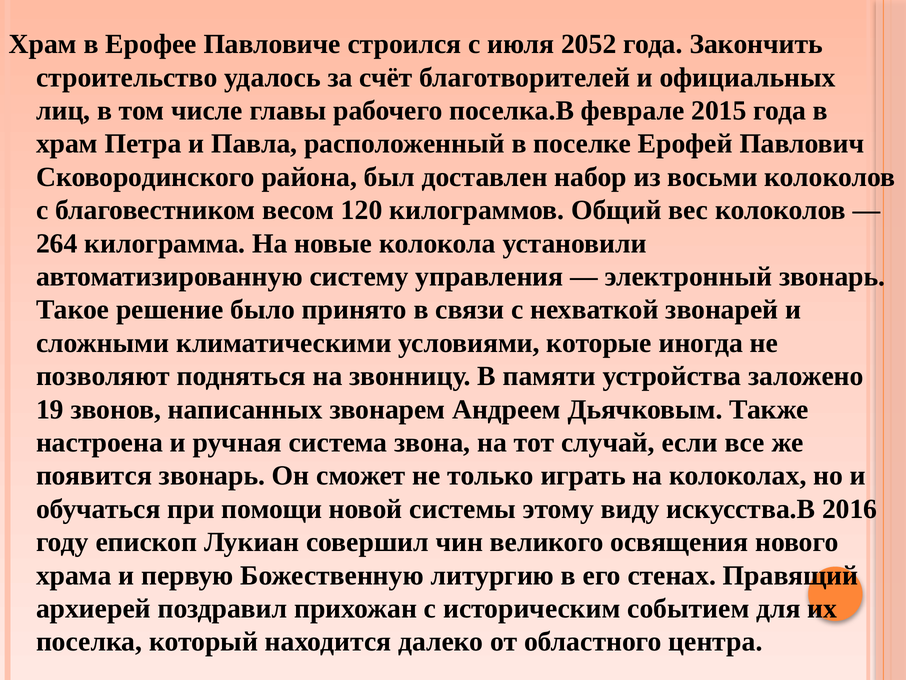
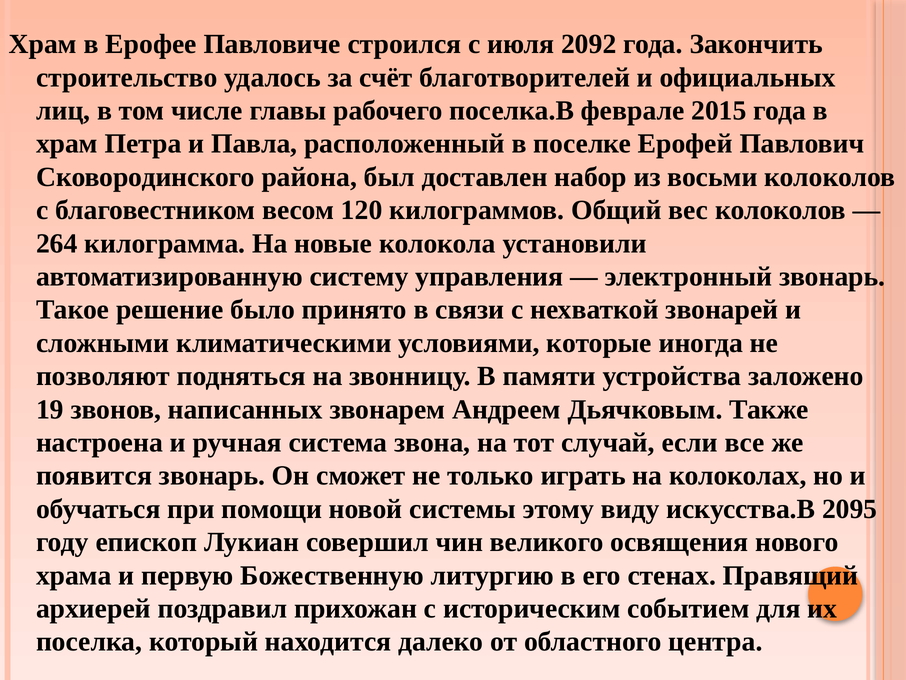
2052: 2052 -> 2092
2016: 2016 -> 2095
